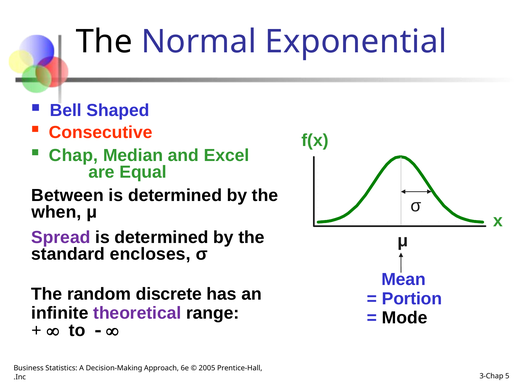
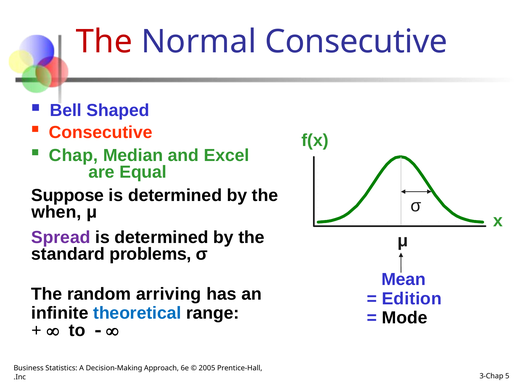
The at (104, 42) colour: black -> red
Normal Exponential: Exponential -> Consecutive
Between: Between -> Suppose
encloses: encloses -> problems
discrete: discrete -> arriving
Portion: Portion -> Edition
theoretical colour: purple -> blue
